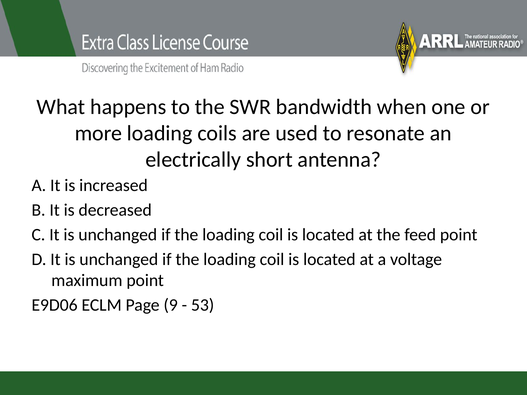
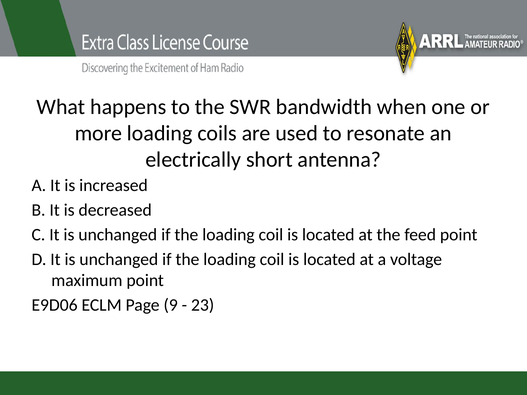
53: 53 -> 23
